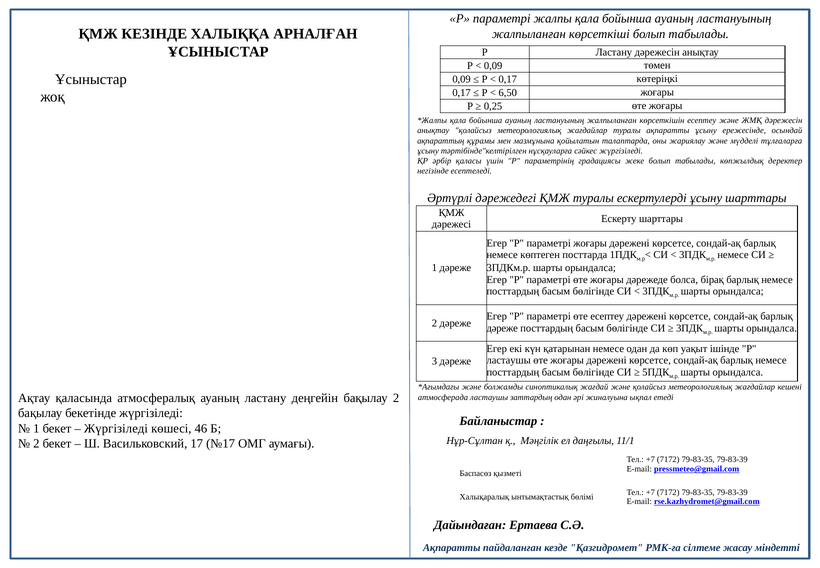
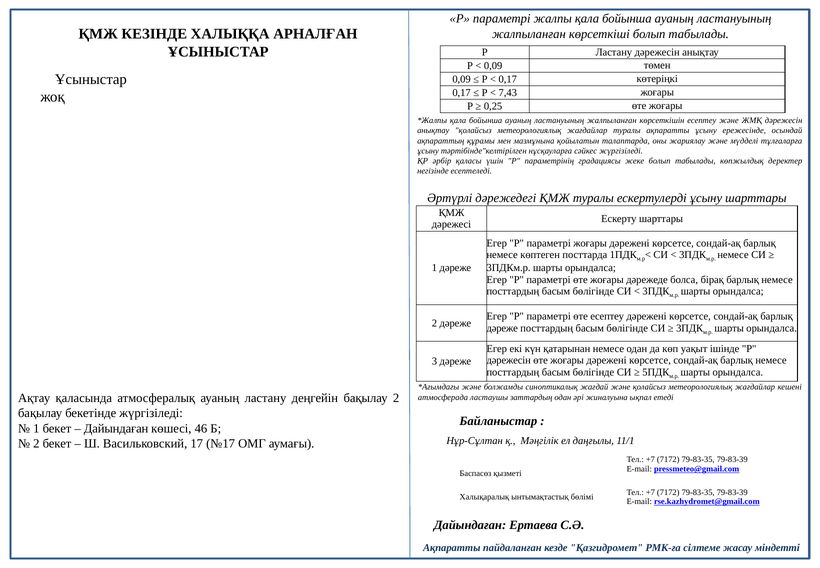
6,50: 6,50 -> 7,43
ластаушы at (509, 360): ластаушы -> дәрежесін
Жүргізіледі at (116, 428): Жүргізіледі -> Дайындаған
